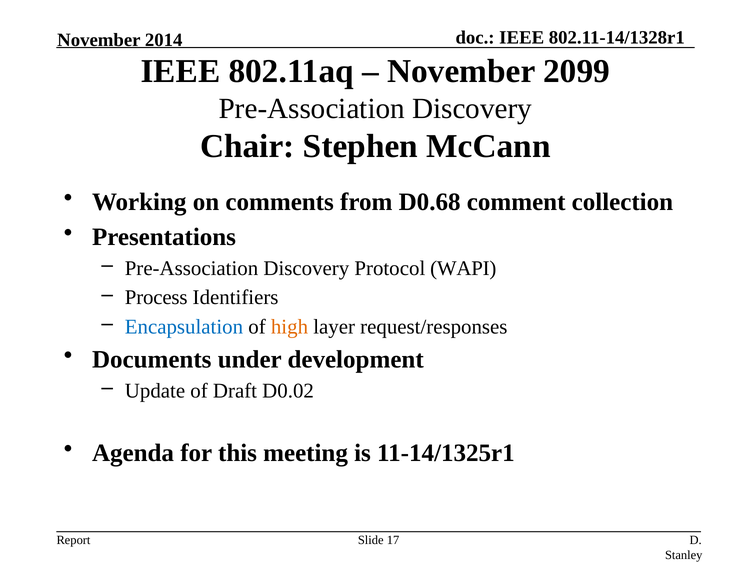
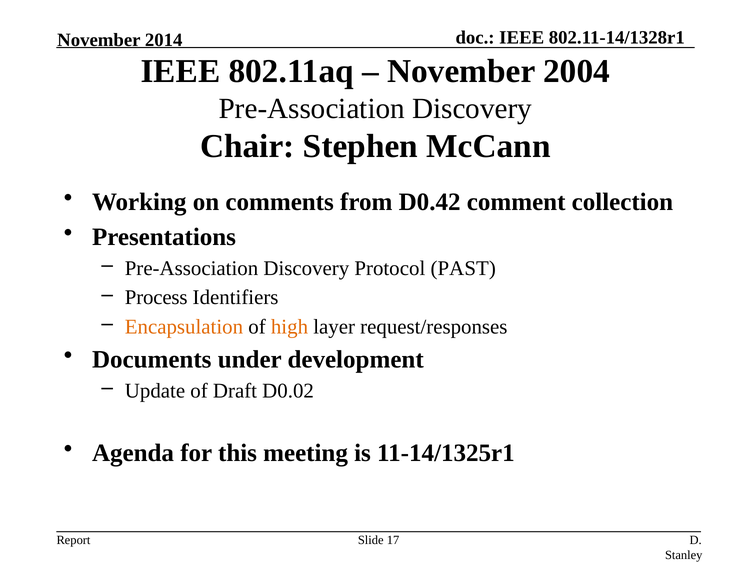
2099: 2099 -> 2004
D0.68: D0.68 -> D0.42
WAPI: WAPI -> PAST
Encapsulation colour: blue -> orange
